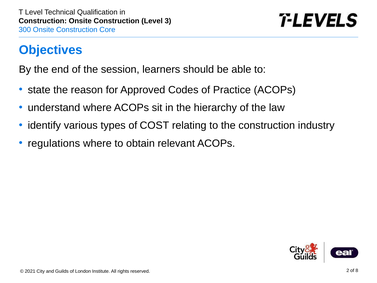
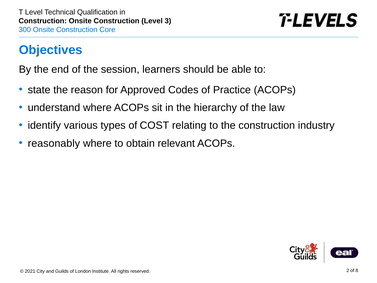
regulations: regulations -> reasonably
